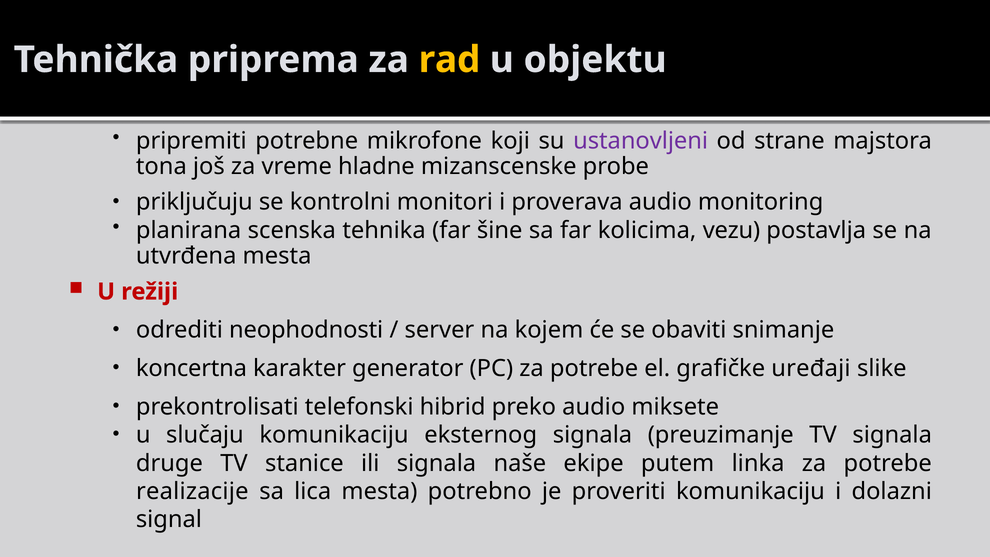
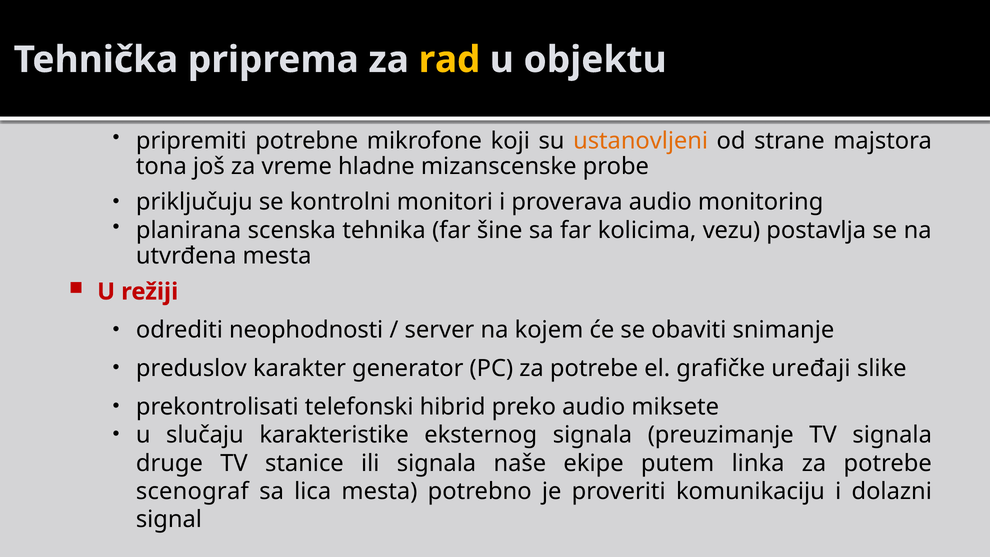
ustanovljeni colour: purple -> orange
koncertna: koncertna -> preduslov
slučaju komunikaciju: komunikaciju -> karakteristike
realizacije: realizacije -> scenograf
